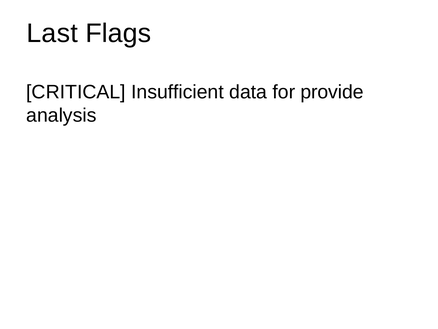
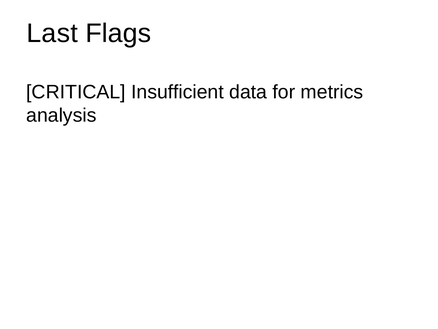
provide: provide -> metrics
